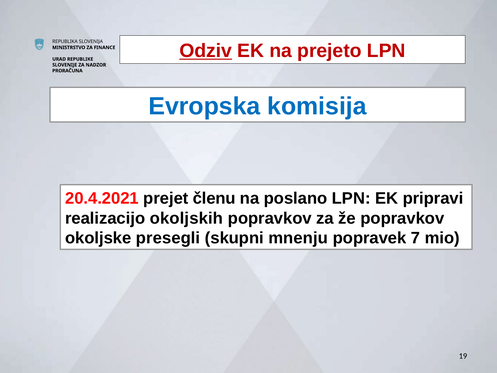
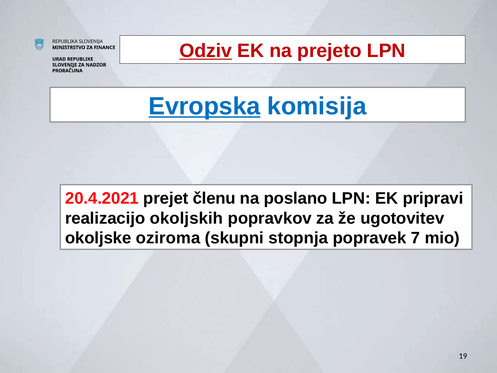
Evropska underline: none -> present
že popravkov: popravkov -> ugotovitev
presegli: presegli -> oziroma
mnenju: mnenju -> stopnja
